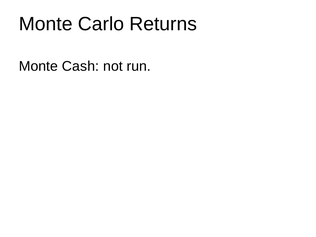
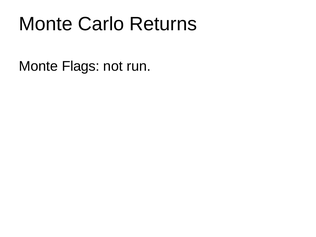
Cash: Cash -> Flags
